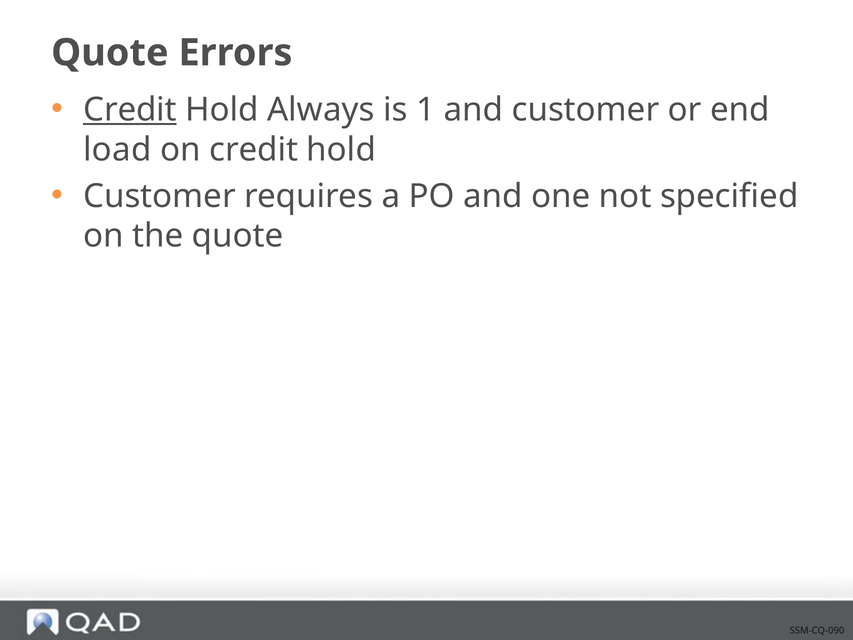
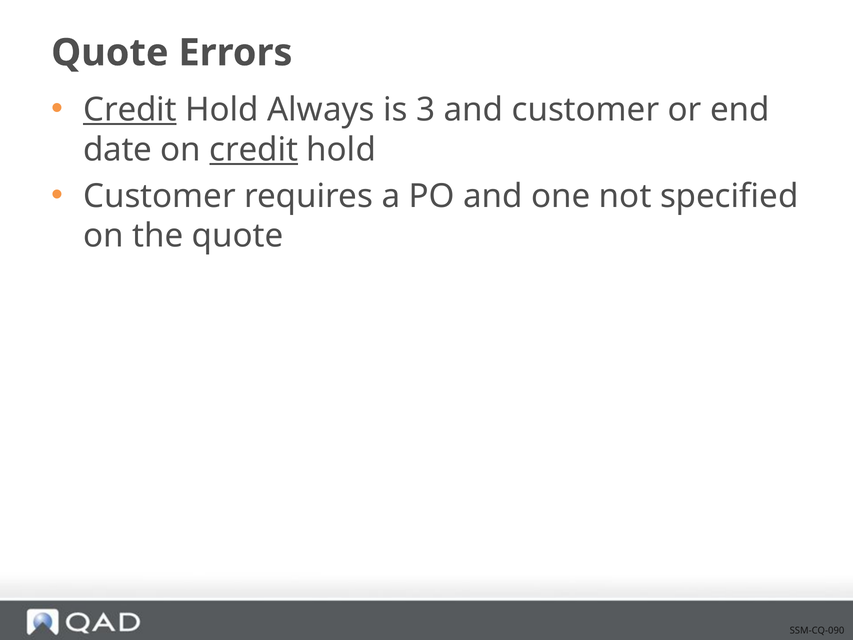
1: 1 -> 3
load: load -> date
credit at (254, 150) underline: none -> present
